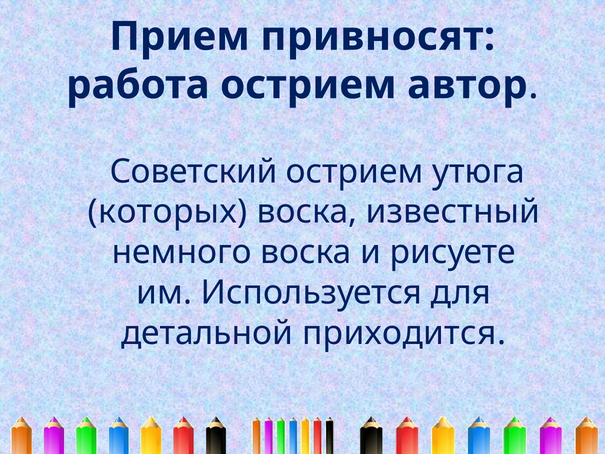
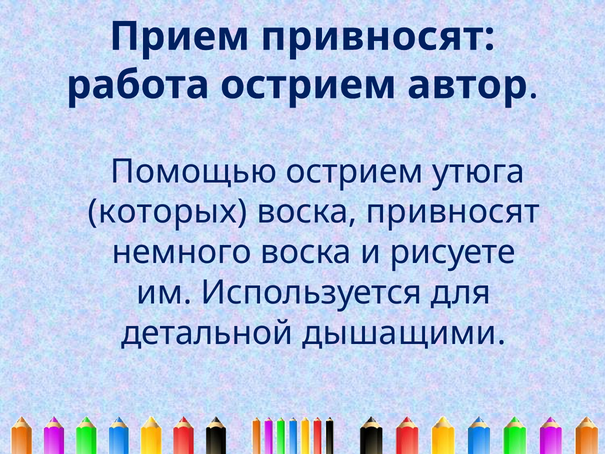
Советский: Советский -> Помощью
воска известный: известный -> привносят
приходится: приходится -> дышащими
